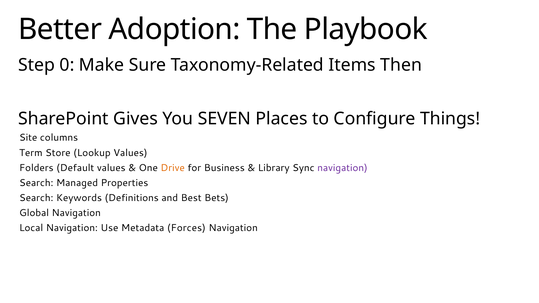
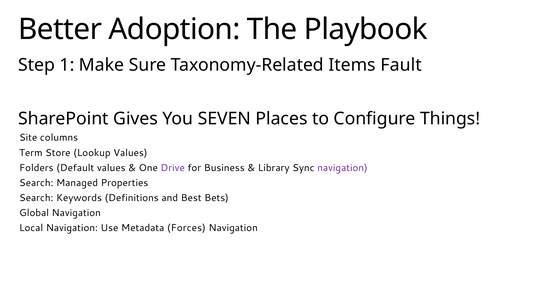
0: 0 -> 1
Then: Then -> Fault
Drive colour: orange -> purple
